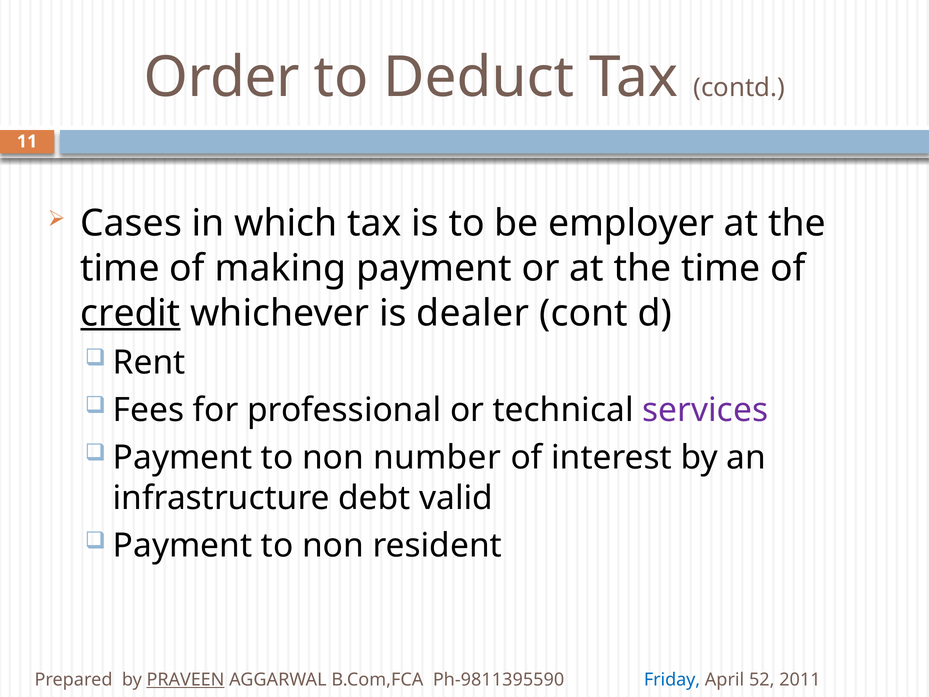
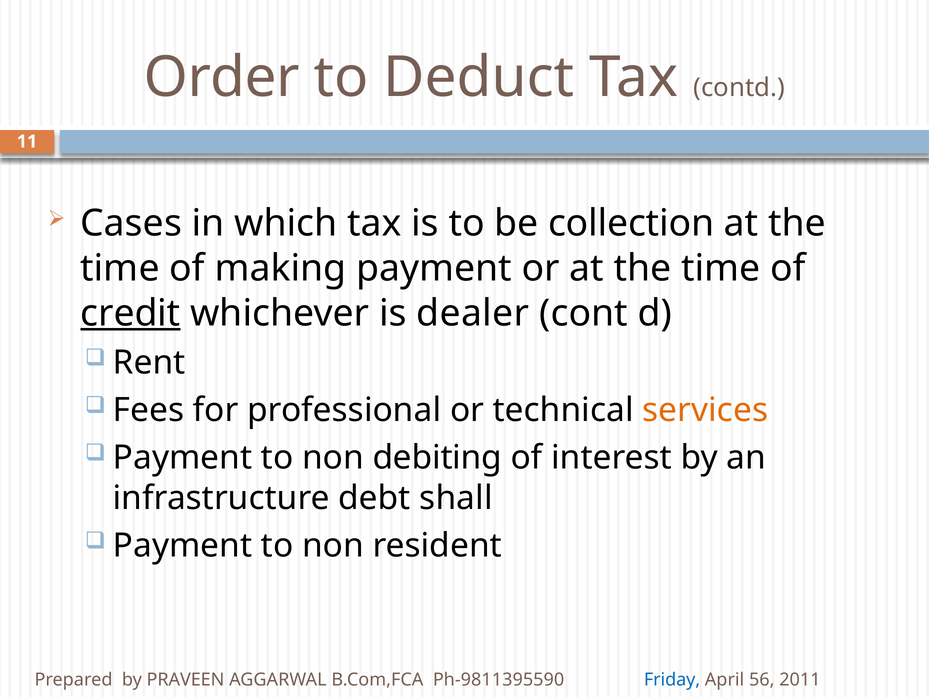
employer: employer -> collection
services colour: purple -> orange
number: number -> debiting
valid: valid -> shall
PRAVEEN underline: present -> none
52: 52 -> 56
